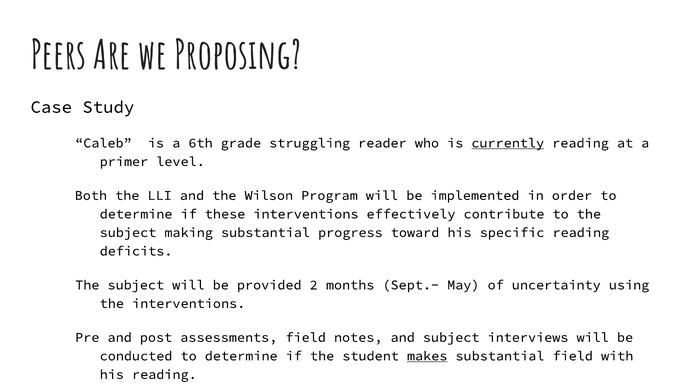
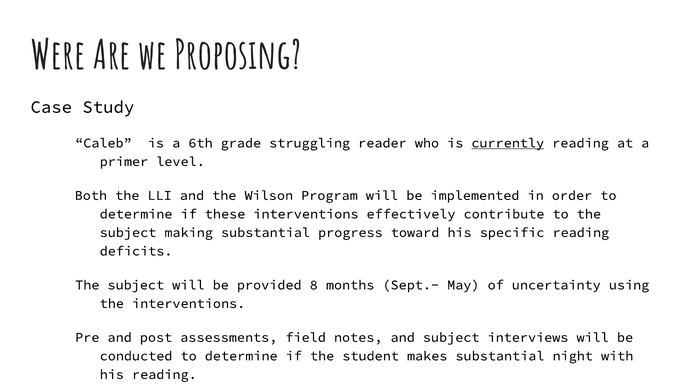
Peers: Peers -> Were
2: 2 -> 8
makes underline: present -> none
substantial field: field -> night
